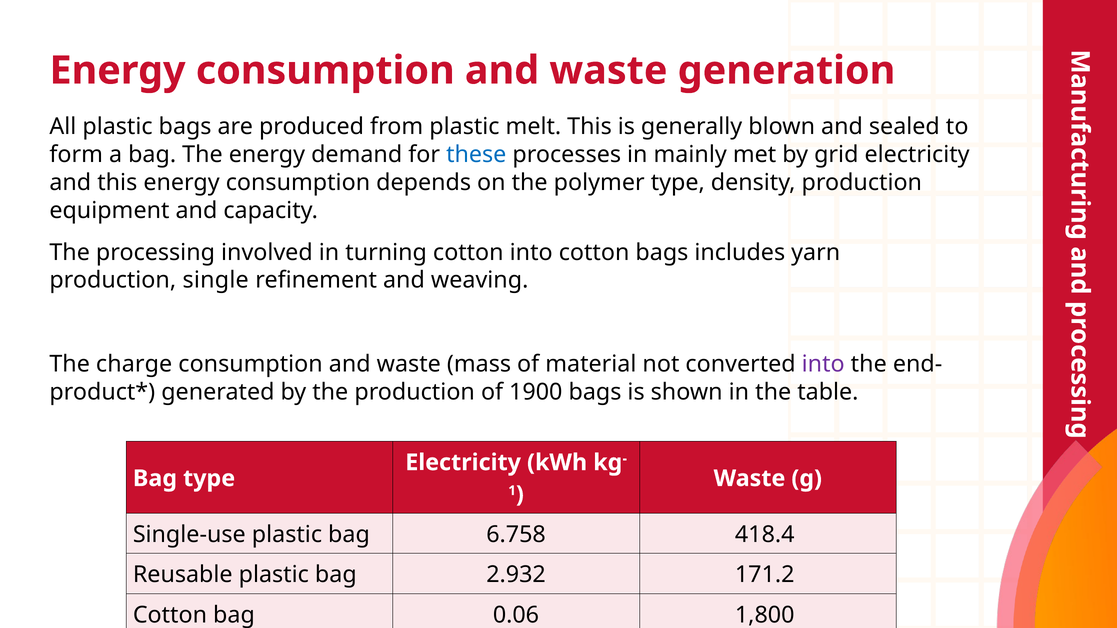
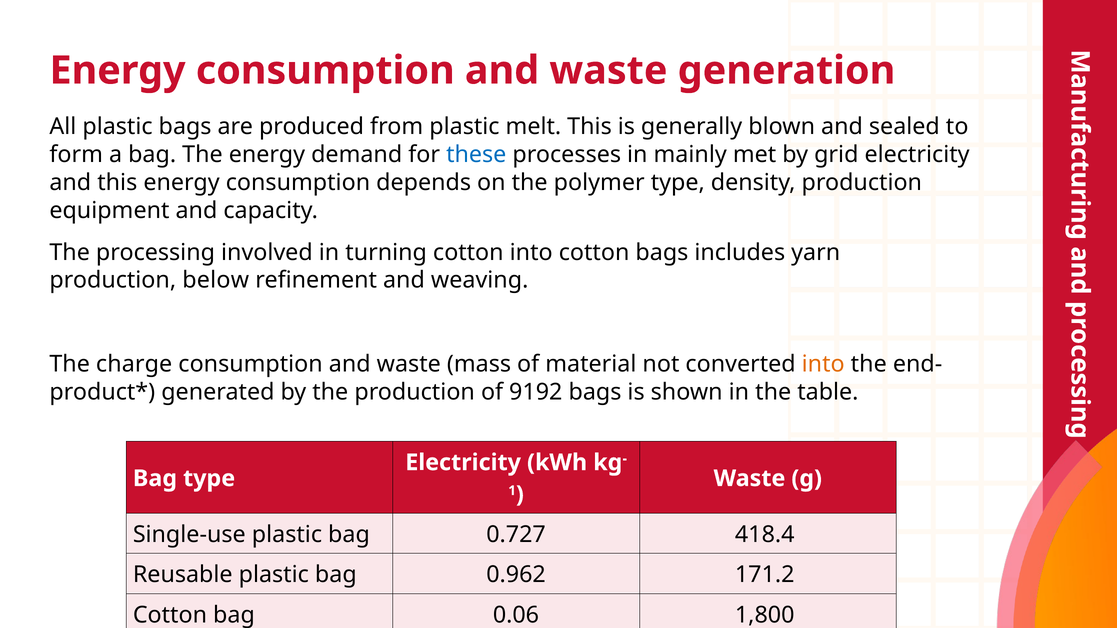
single: single -> below
into at (823, 364) colour: purple -> orange
1900: 1900 -> 9192
6.758: 6.758 -> 0.727
2.932: 2.932 -> 0.962
